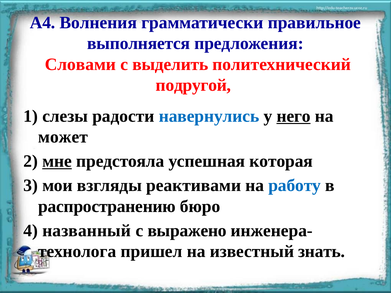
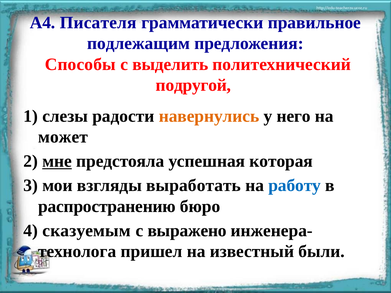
Волнения: Волнения -> Писателя
выполняется: выполняется -> подлежащим
Словами: Словами -> Способы
навернулись colour: blue -> orange
него underline: present -> none
реактивами: реактивами -> выработать
названный: названный -> сказуемым
знать: знать -> были
